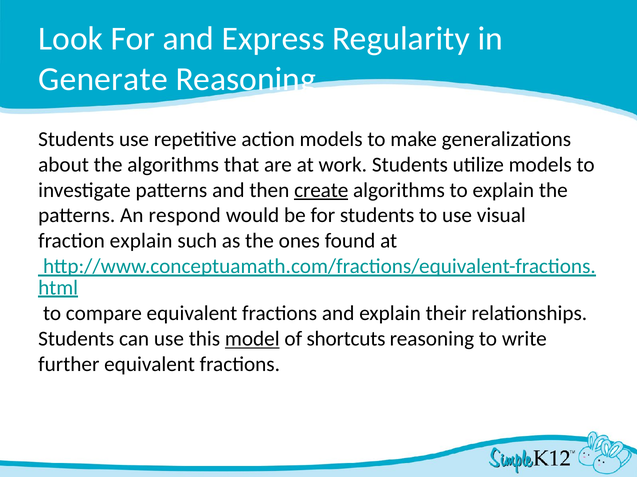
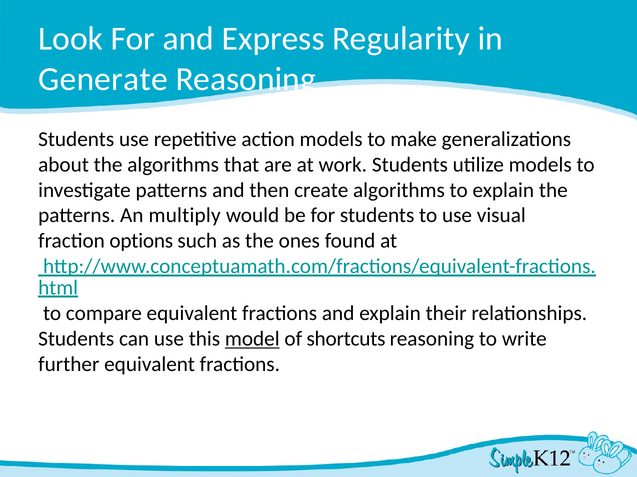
create underline: present -> none
respond: respond -> multiply
fraction explain: explain -> options
